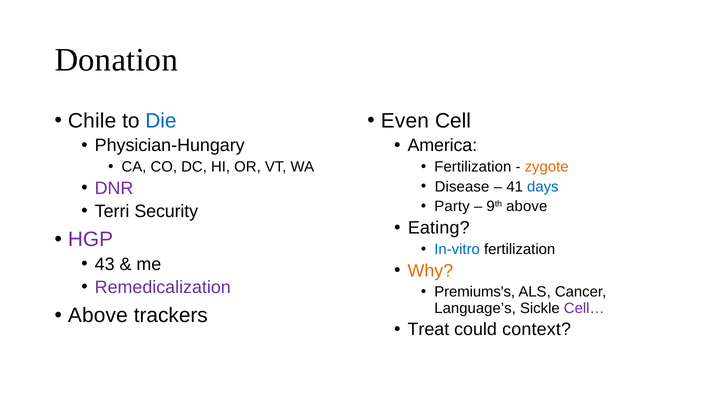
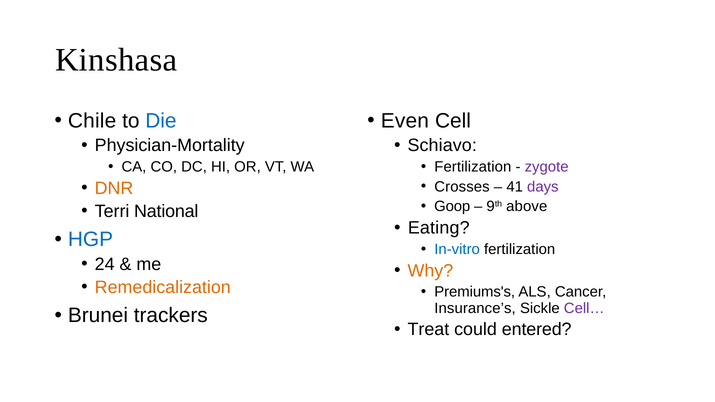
Donation: Donation -> Kinshasa
Physician-Hungary: Physician-Hungary -> Physician-Mortality
America: America -> Schiavo
zygote colour: orange -> purple
Disease: Disease -> Crosses
days colour: blue -> purple
DNR colour: purple -> orange
Party: Party -> Goop
Security: Security -> National
HGP colour: purple -> blue
43: 43 -> 24
Remedicalization colour: purple -> orange
Language’s: Language’s -> Insurance’s
Above at (98, 316): Above -> Brunei
context: context -> entered
